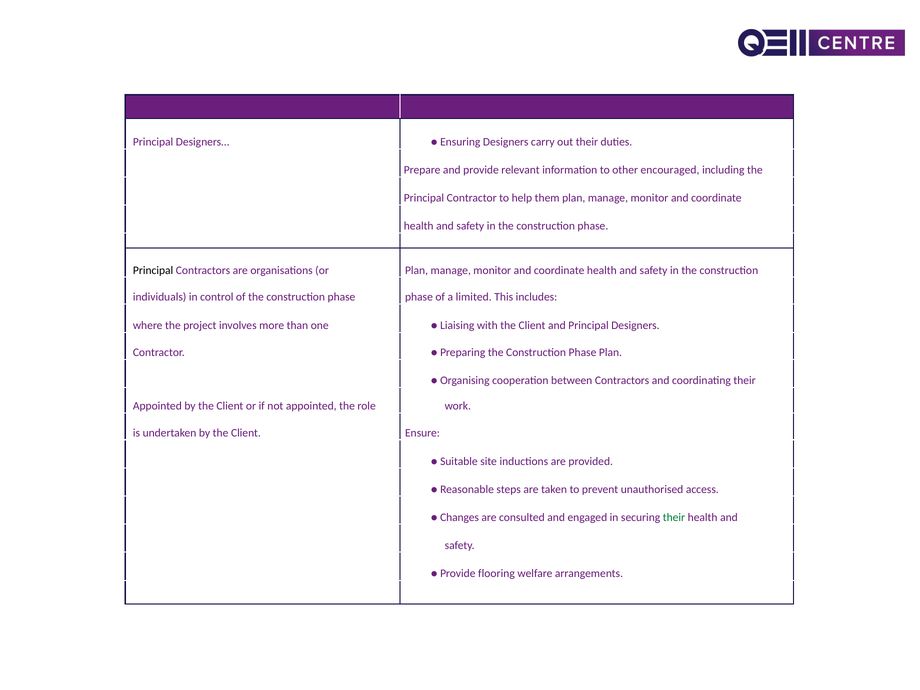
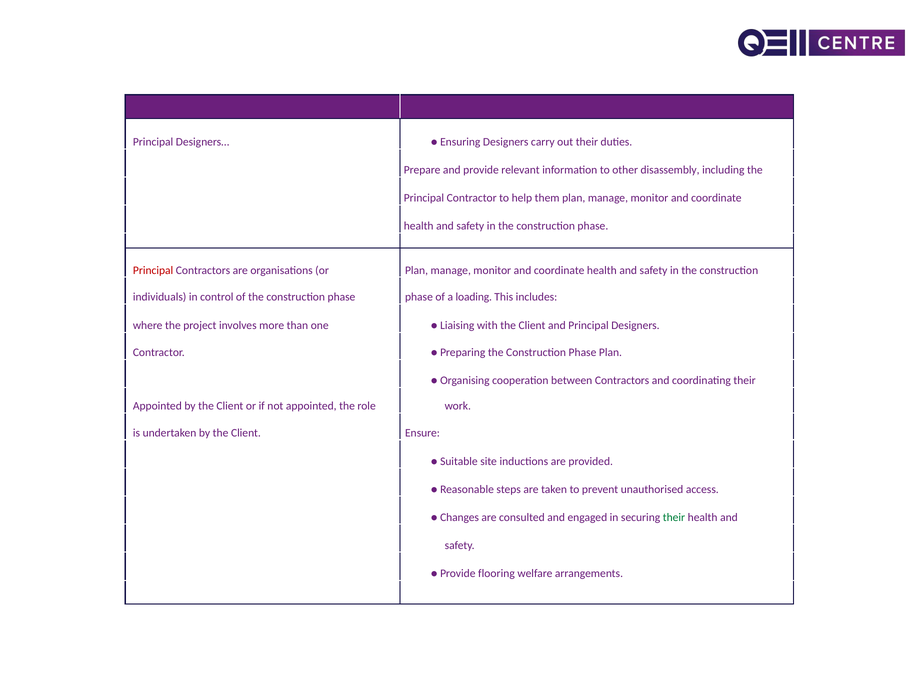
encouraged: encouraged -> disassembly
Principal at (153, 270) colour: black -> red
limited: limited -> loading
